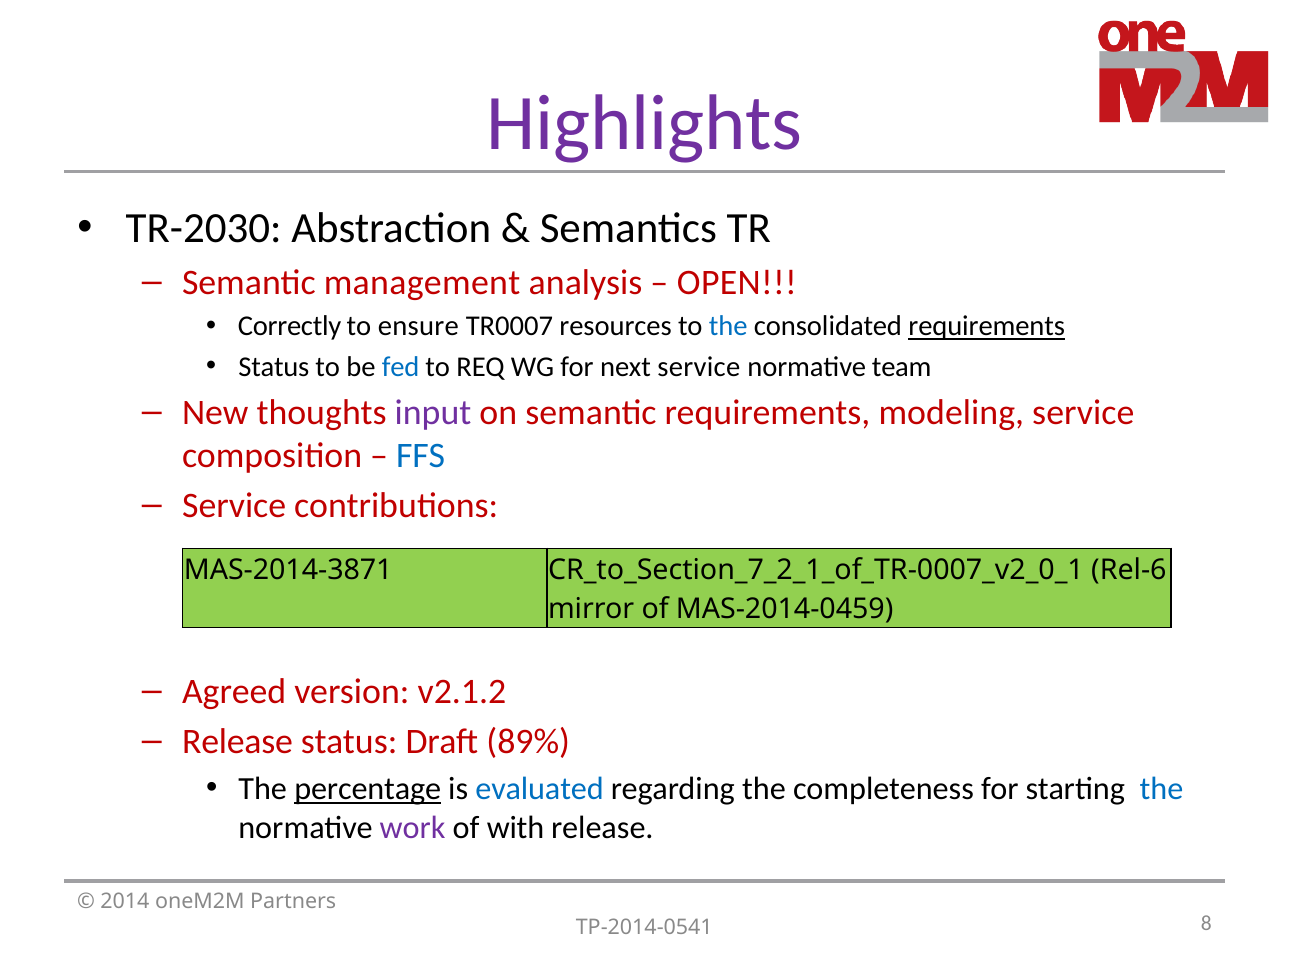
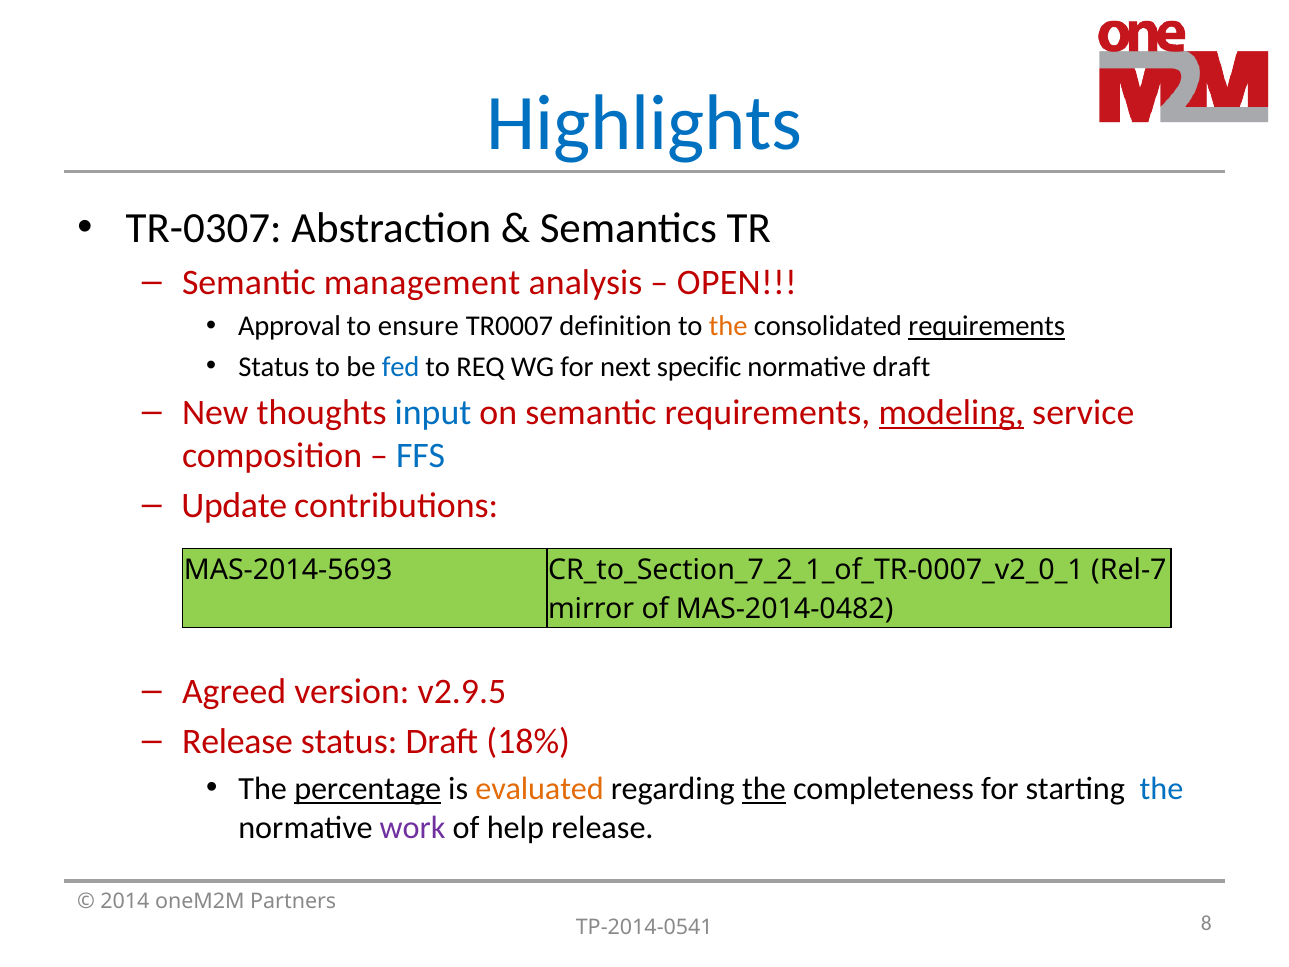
Highlights colour: purple -> blue
TR-2030: TR-2030 -> TR-0307
Correctly: Correctly -> Approval
resources: resources -> definition
the at (728, 326) colour: blue -> orange
next service: service -> specific
normative team: team -> draft
input colour: purple -> blue
modeling underline: none -> present
Service at (234, 506): Service -> Update
MAS-2014-3871: MAS-2014-3871 -> MAS-2014-5693
Rel-6: Rel-6 -> Rel-7
MAS-2014-0459: MAS-2014-0459 -> MAS-2014-0482
v2.1.2: v2.1.2 -> v2.9.5
89%: 89% -> 18%
evaluated colour: blue -> orange
the at (764, 789) underline: none -> present
with: with -> help
